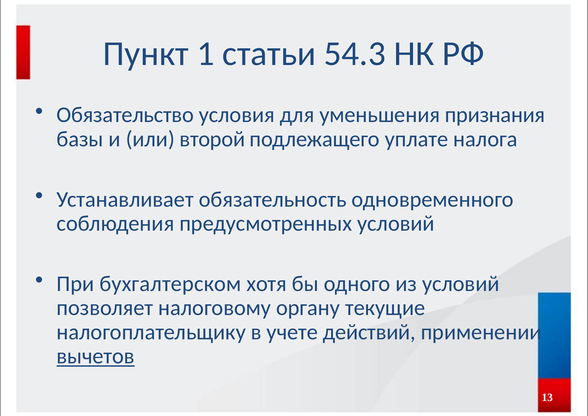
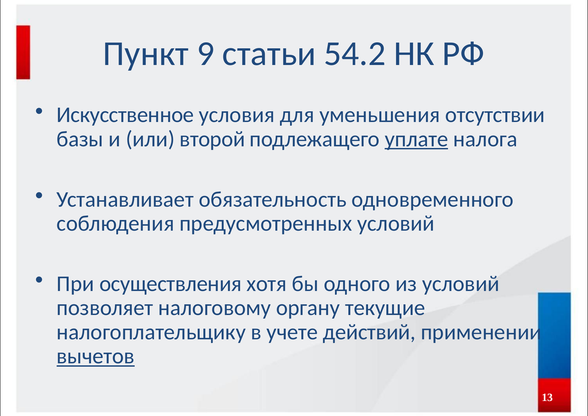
1: 1 -> 9
54.3: 54.3 -> 54.2
Обязательство: Обязательство -> Искусственное
признания: признания -> отсутствии
уплате underline: none -> present
бухгалтерском: бухгалтерском -> осуществления
